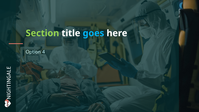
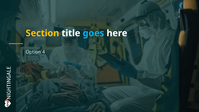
Section colour: light green -> yellow
